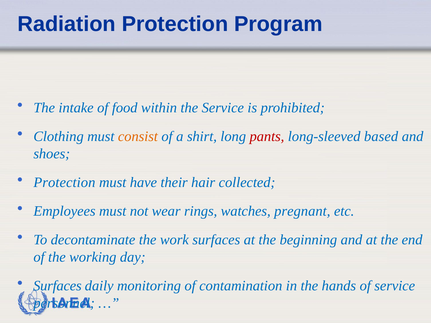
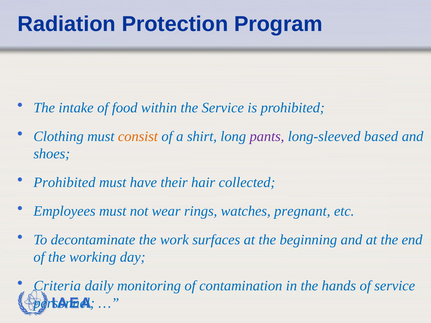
pants colour: red -> purple
Protection at (64, 183): Protection -> Prohibited
Surfaces at (57, 286): Surfaces -> Criteria
